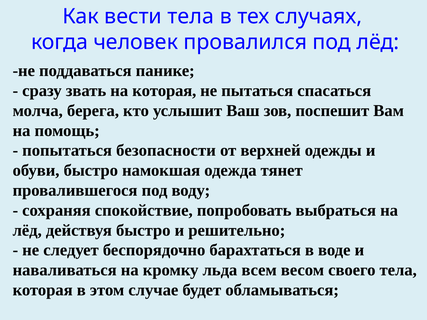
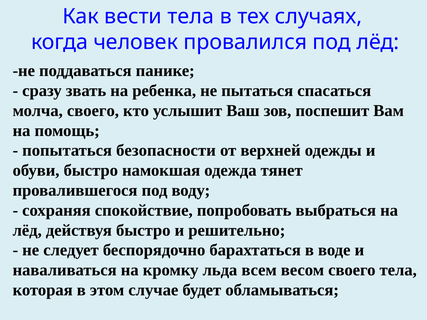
на которая: которая -> ребенка
молча берега: берега -> своего
